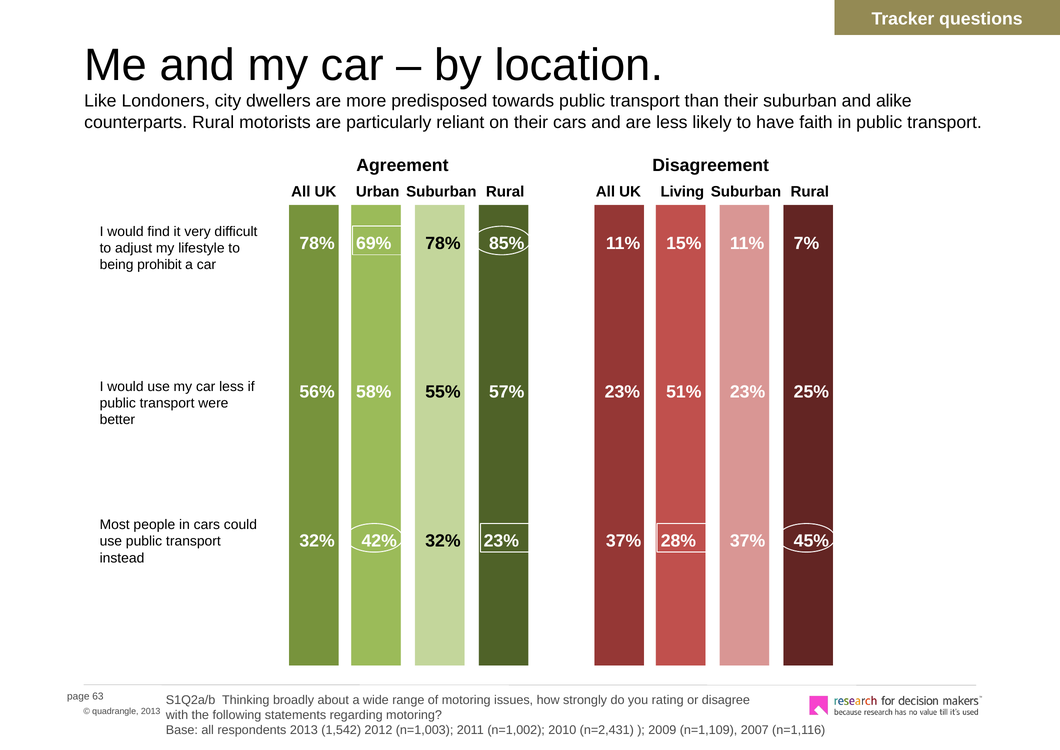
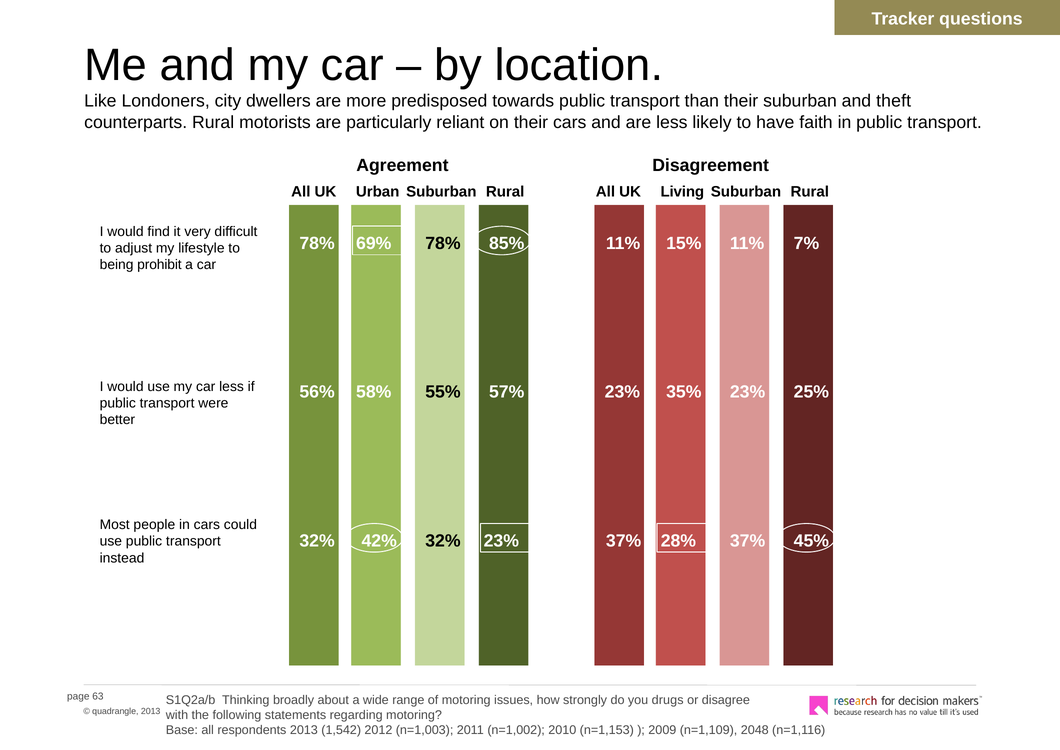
alike: alike -> theft
51%: 51% -> 35%
rating: rating -> drugs
n=2,431: n=2,431 -> n=1,153
2007: 2007 -> 2048
